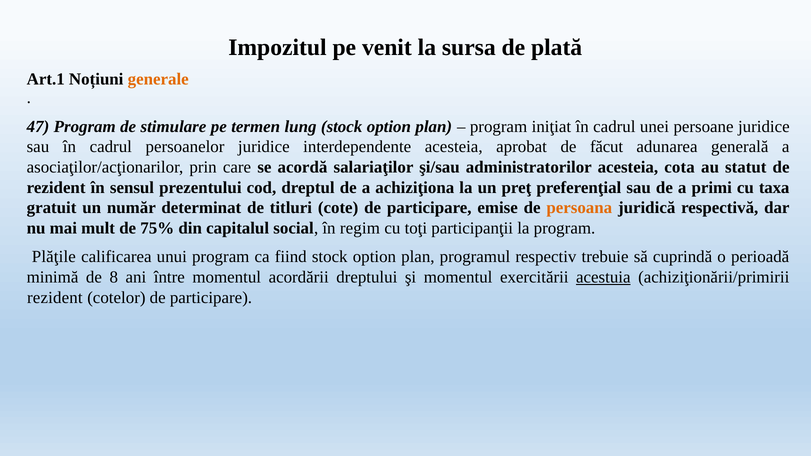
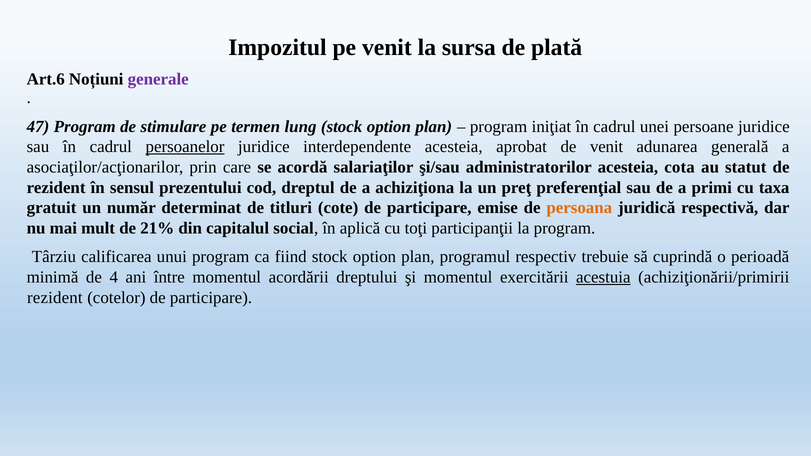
Art.1: Art.1 -> Art.6
generale colour: orange -> purple
persoanelor underline: none -> present
de făcut: făcut -> venit
75%: 75% -> 21%
regim: regim -> aplică
Plăţile: Plăţile -> Târziu
8: 8 -> 4
